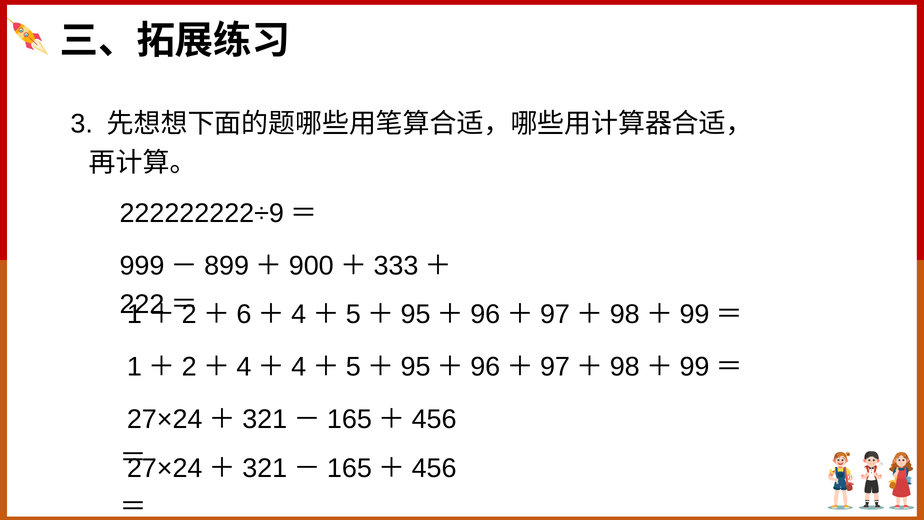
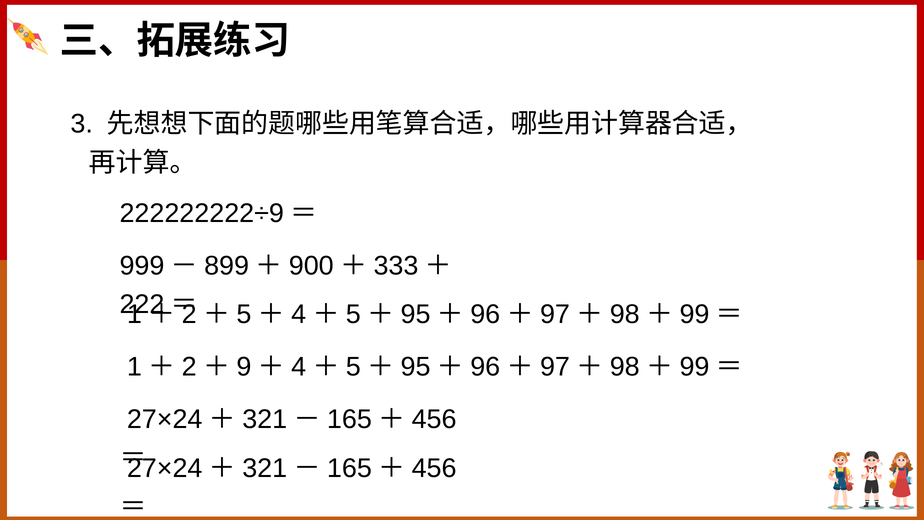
6 at (244, 314): 6 -> 5
4 at (244, 367): 4 -> 9
